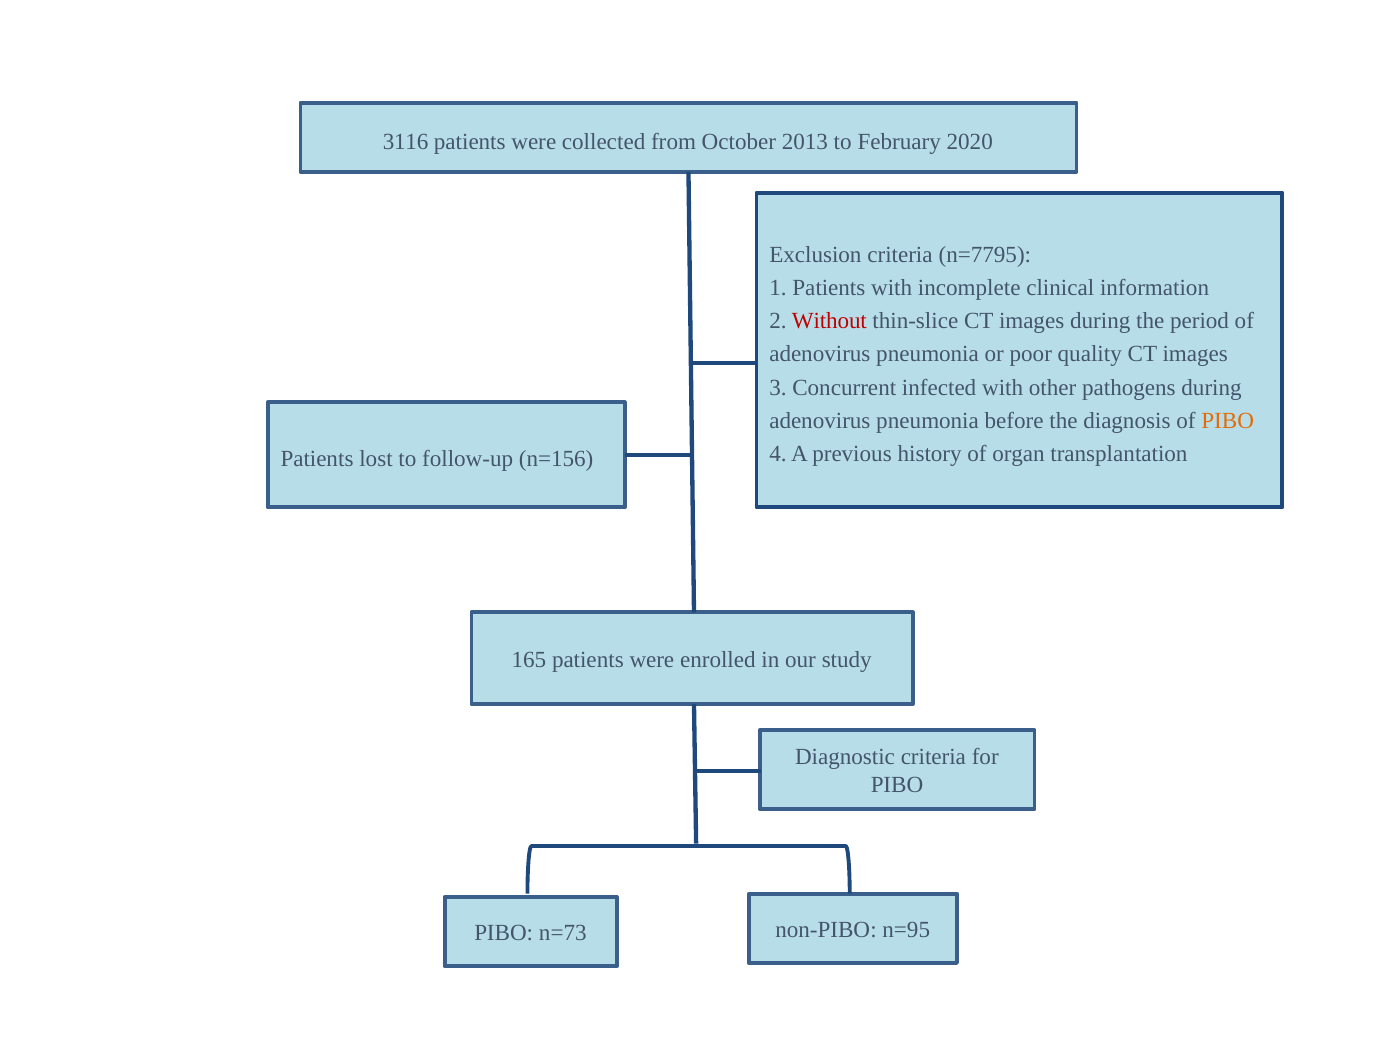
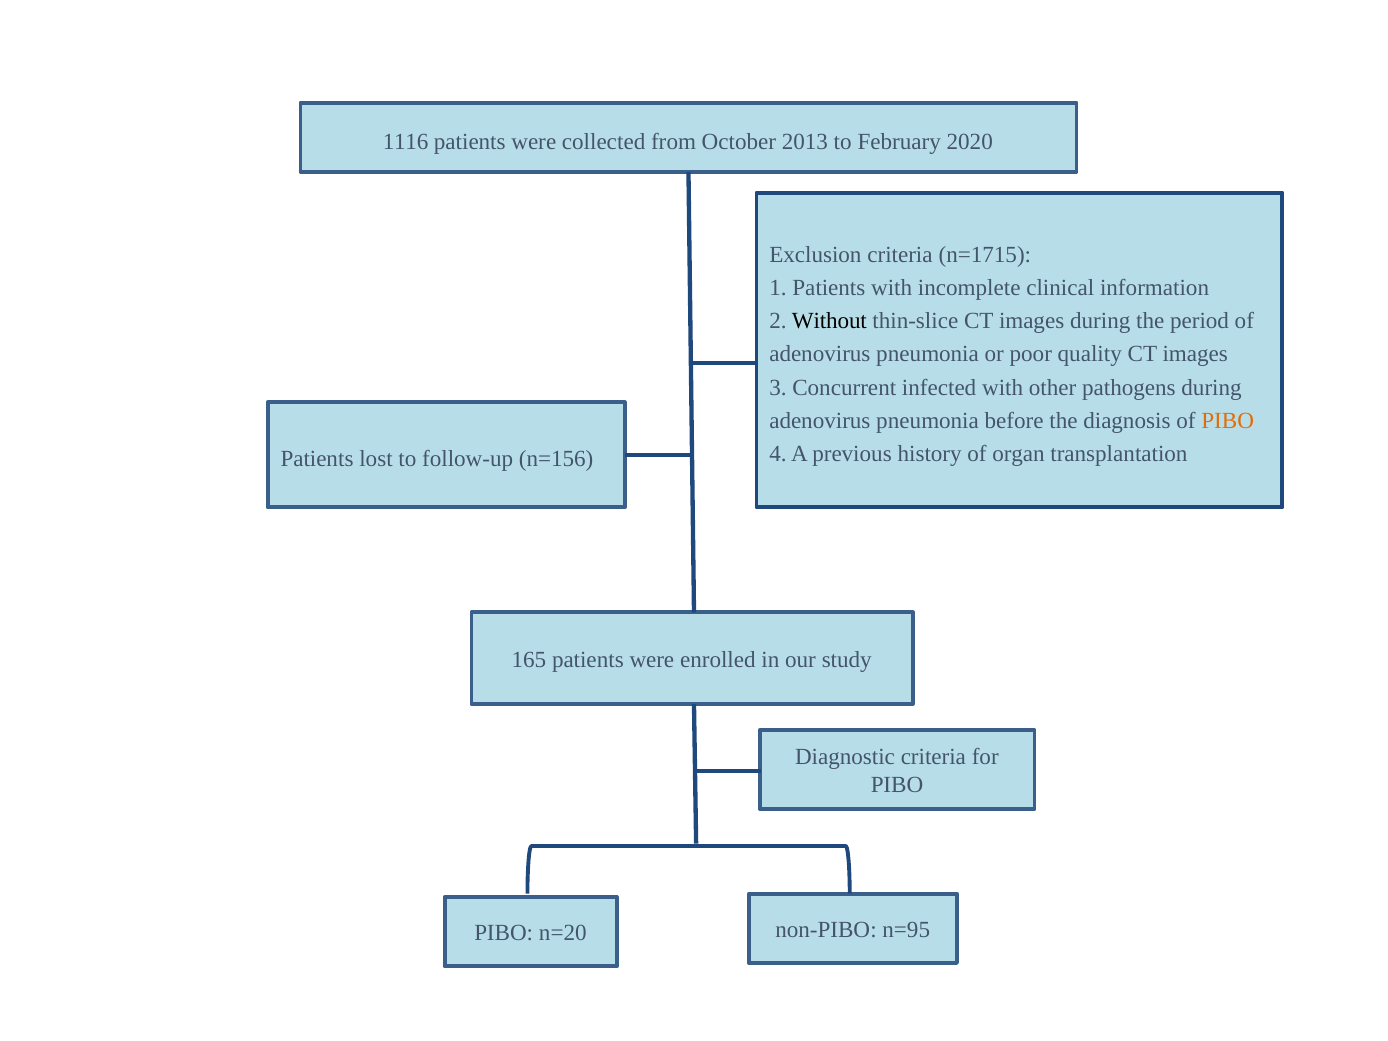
3116: 3116 -> 1116
n=7795: n=7795 -> n=1715
Without colour: red -> black
n=73: n=73 -> n=20
